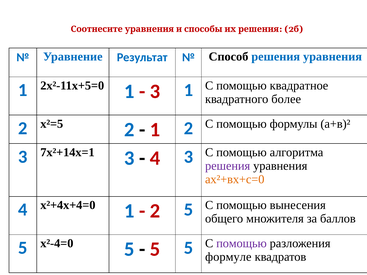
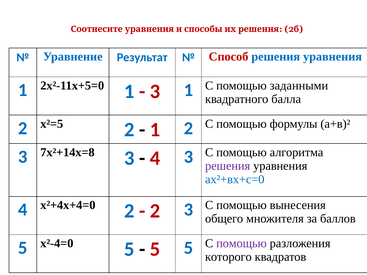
Способ colour: black -> red
квадратное: квадратное -> заданными
более: более -> балла
7х²+14х=1: 7х²+14х=1 -> 7х²+14х=8
ах²+вх+с=0 colour: orange -> blue
х²+4х+4=0 1: 1 -> 2
2 5: 5 -> 3
формуле: формуле -> которого
